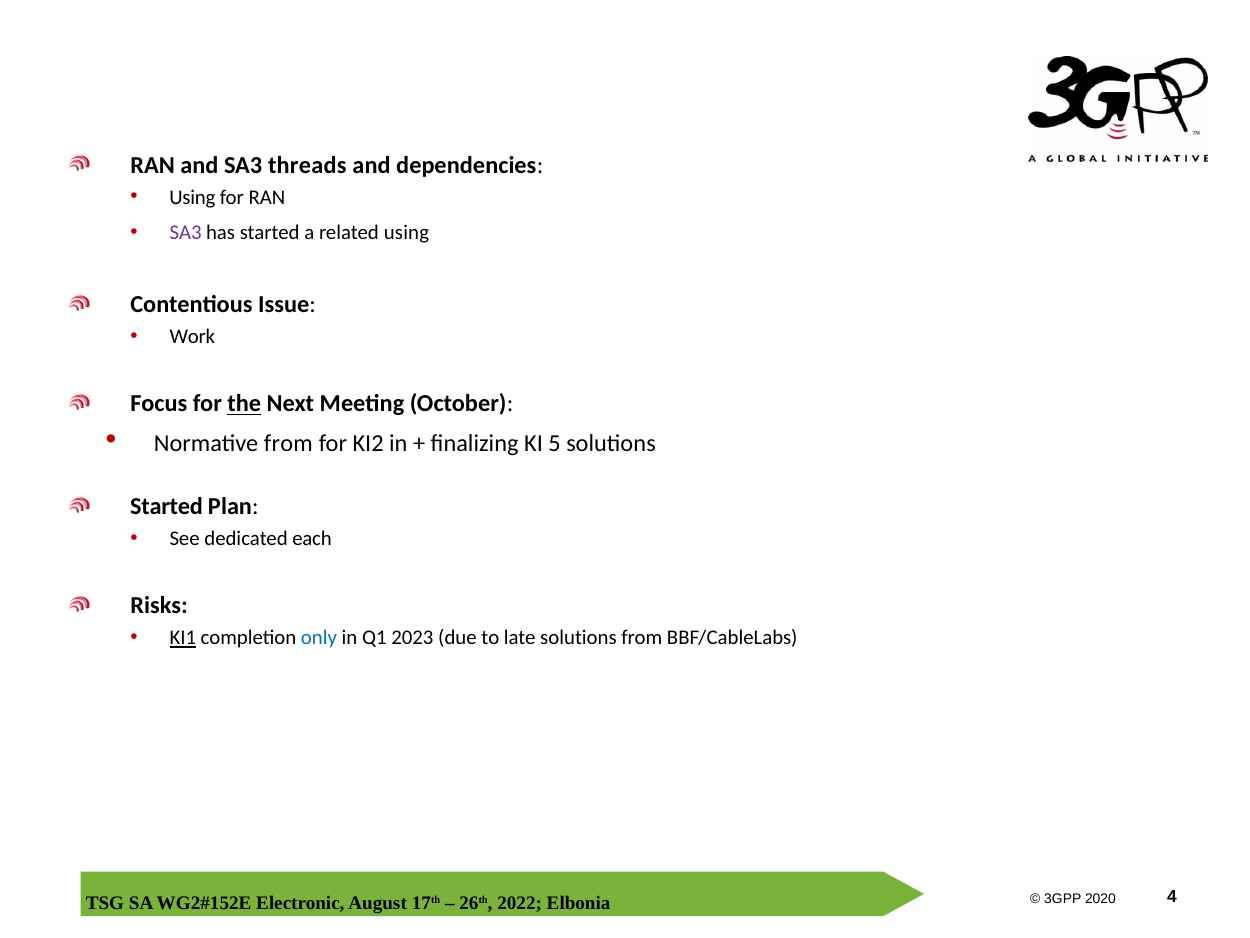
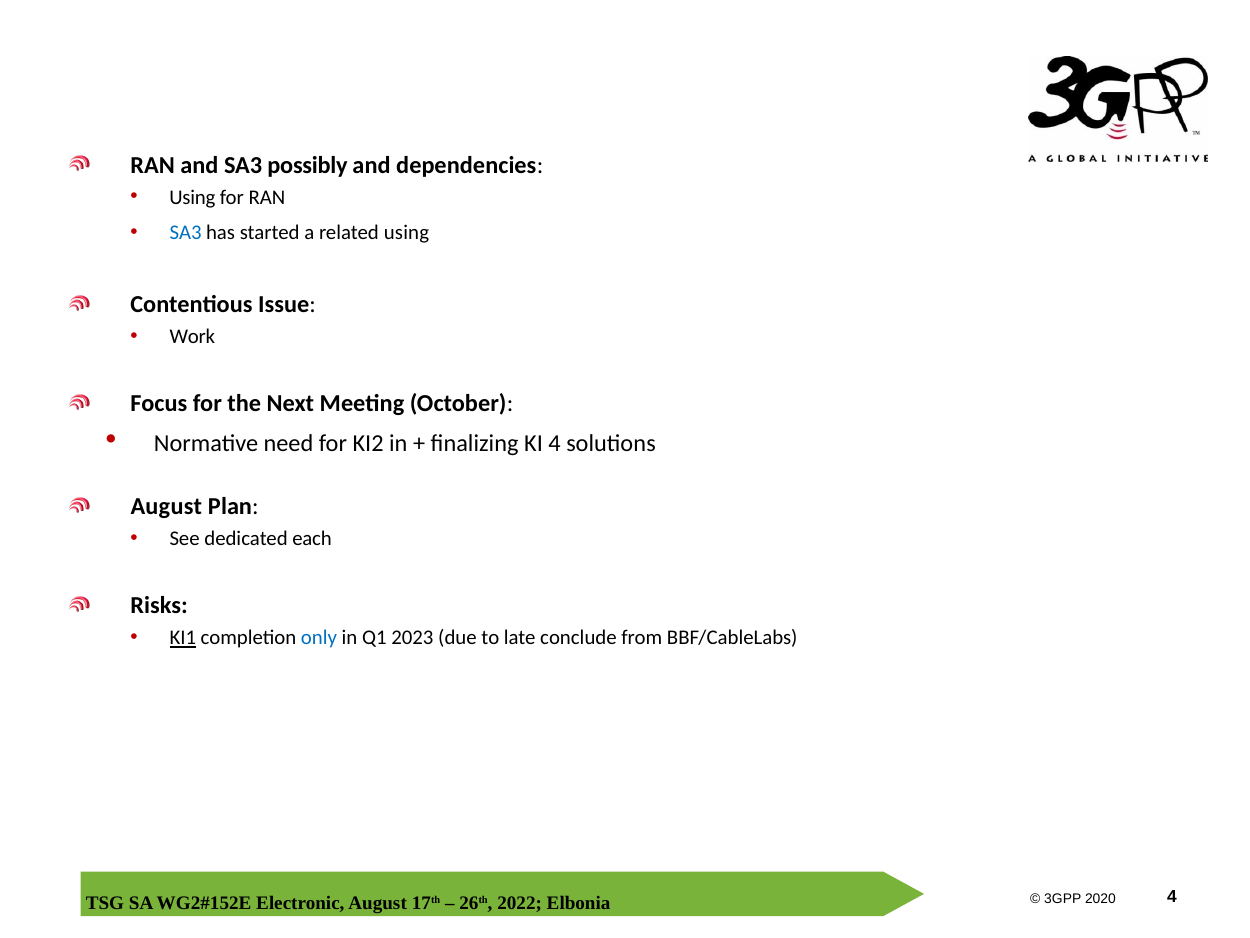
threads: threads -> possibly
SA3 at (186, 233) colour: purple -> blue
the underline: present -> none
Normative from: from -> need
KI 5: 5 -> 4
Started at (167, 507): Started -> August
late solutions: solutions -> conclude
